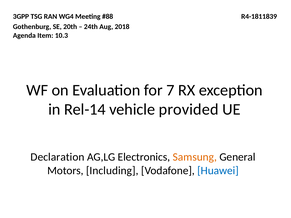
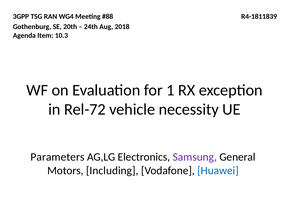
7: 7 -> 1
Rel-14: Rel-14 -> Rel-72
provided: provided -> necessity
Declaration: Declaration -> Parameters
Samsung colour: orange -> purple
